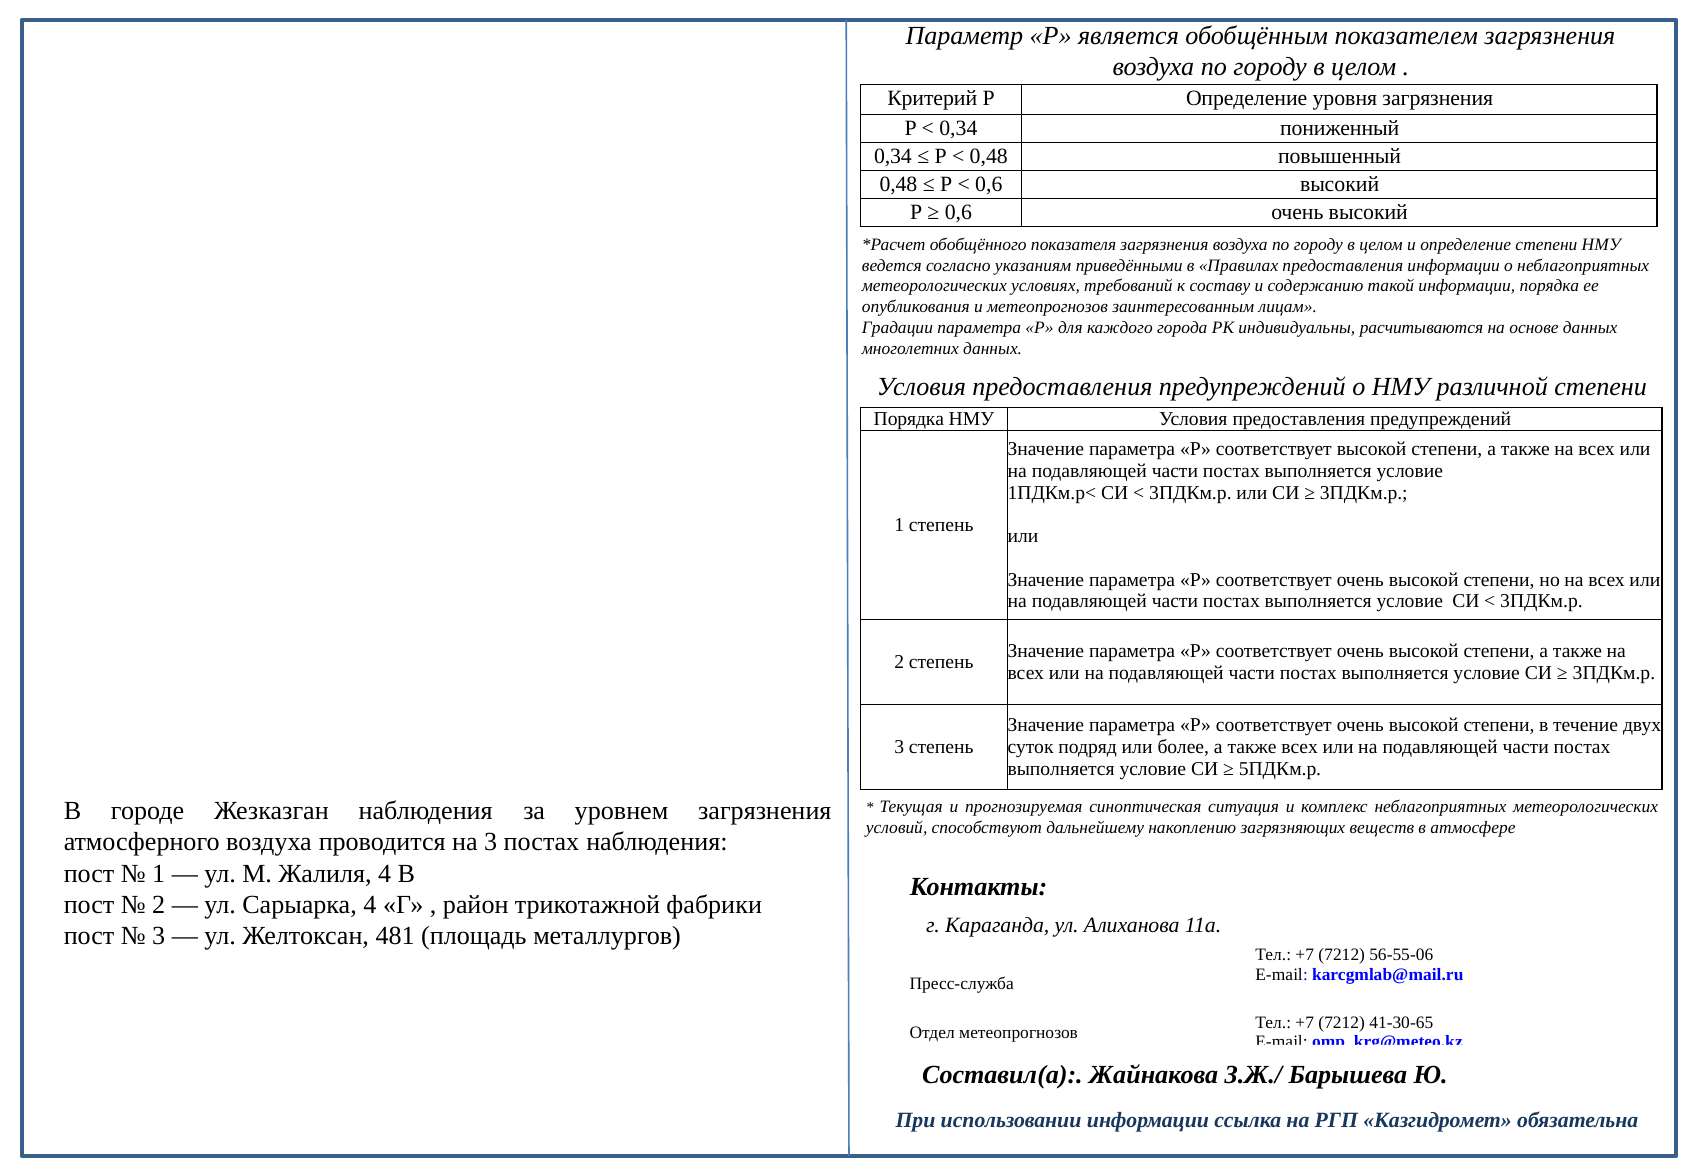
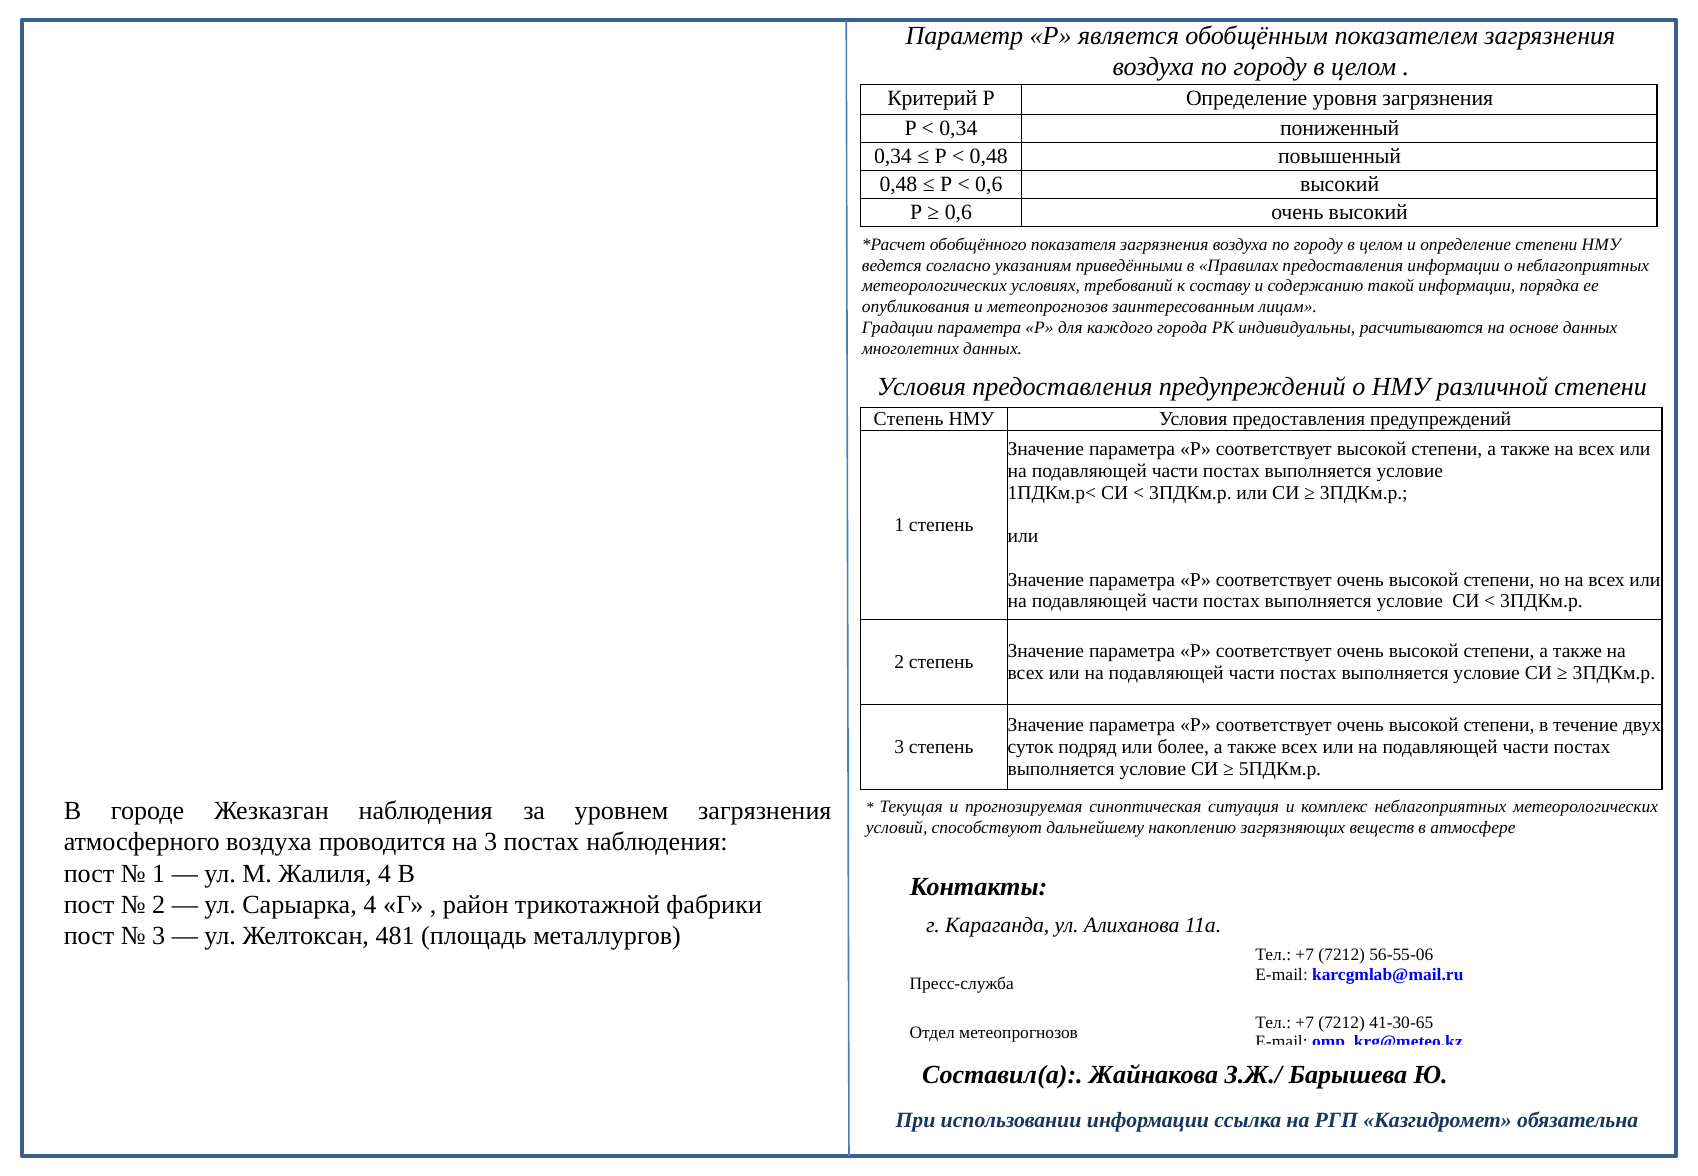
Порядка at (909, 419): Порядка -> Степень
